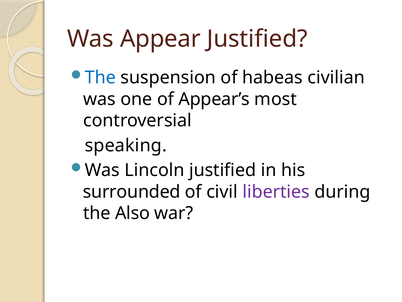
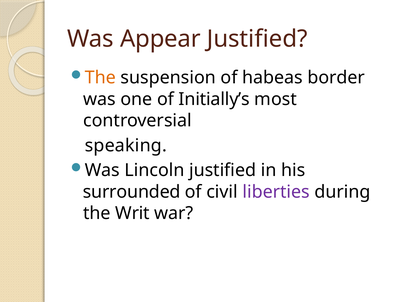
The at (100, 78) colour: blue -> orange
civilian: civilian -> border
Appear’s: Appear’s -> Initially’s
Also: Also -> Writ
